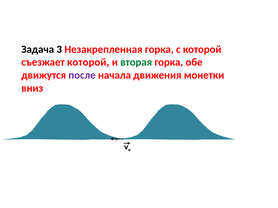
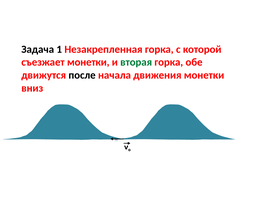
3: 3 -> 1
съезжает которой: которой -> монетки
после colour: purple -> black
